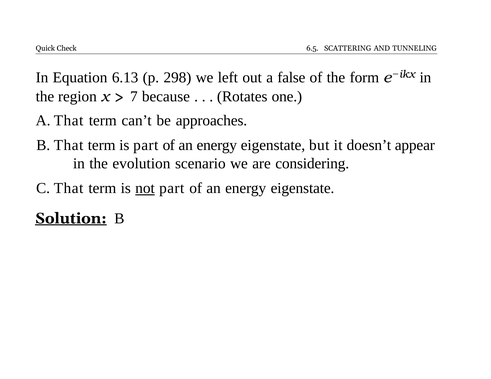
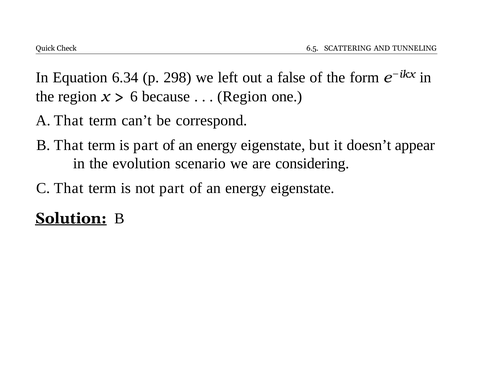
6.13: 6.13 -> 6.34
7: 7 -> 6
Rotates at (242, 97): Rotates -> Region
approaches: approaches -> correspond
not underline: present -> none
